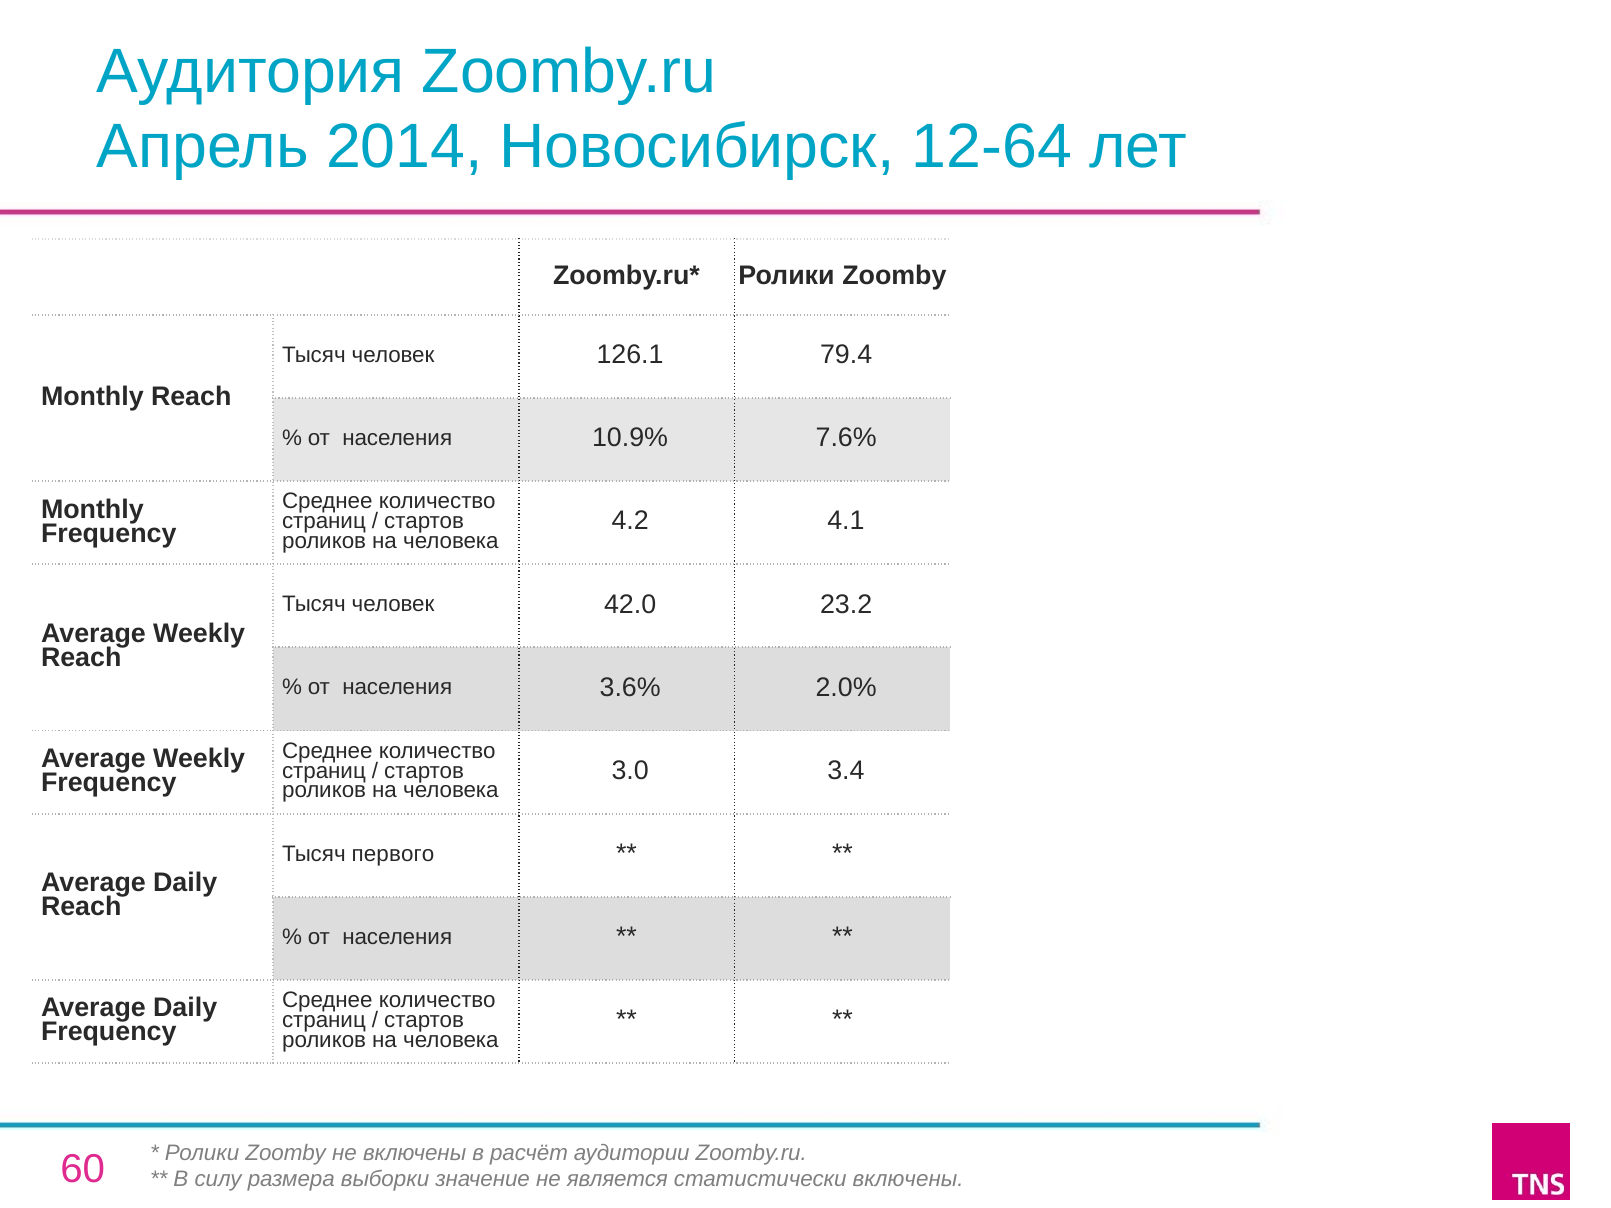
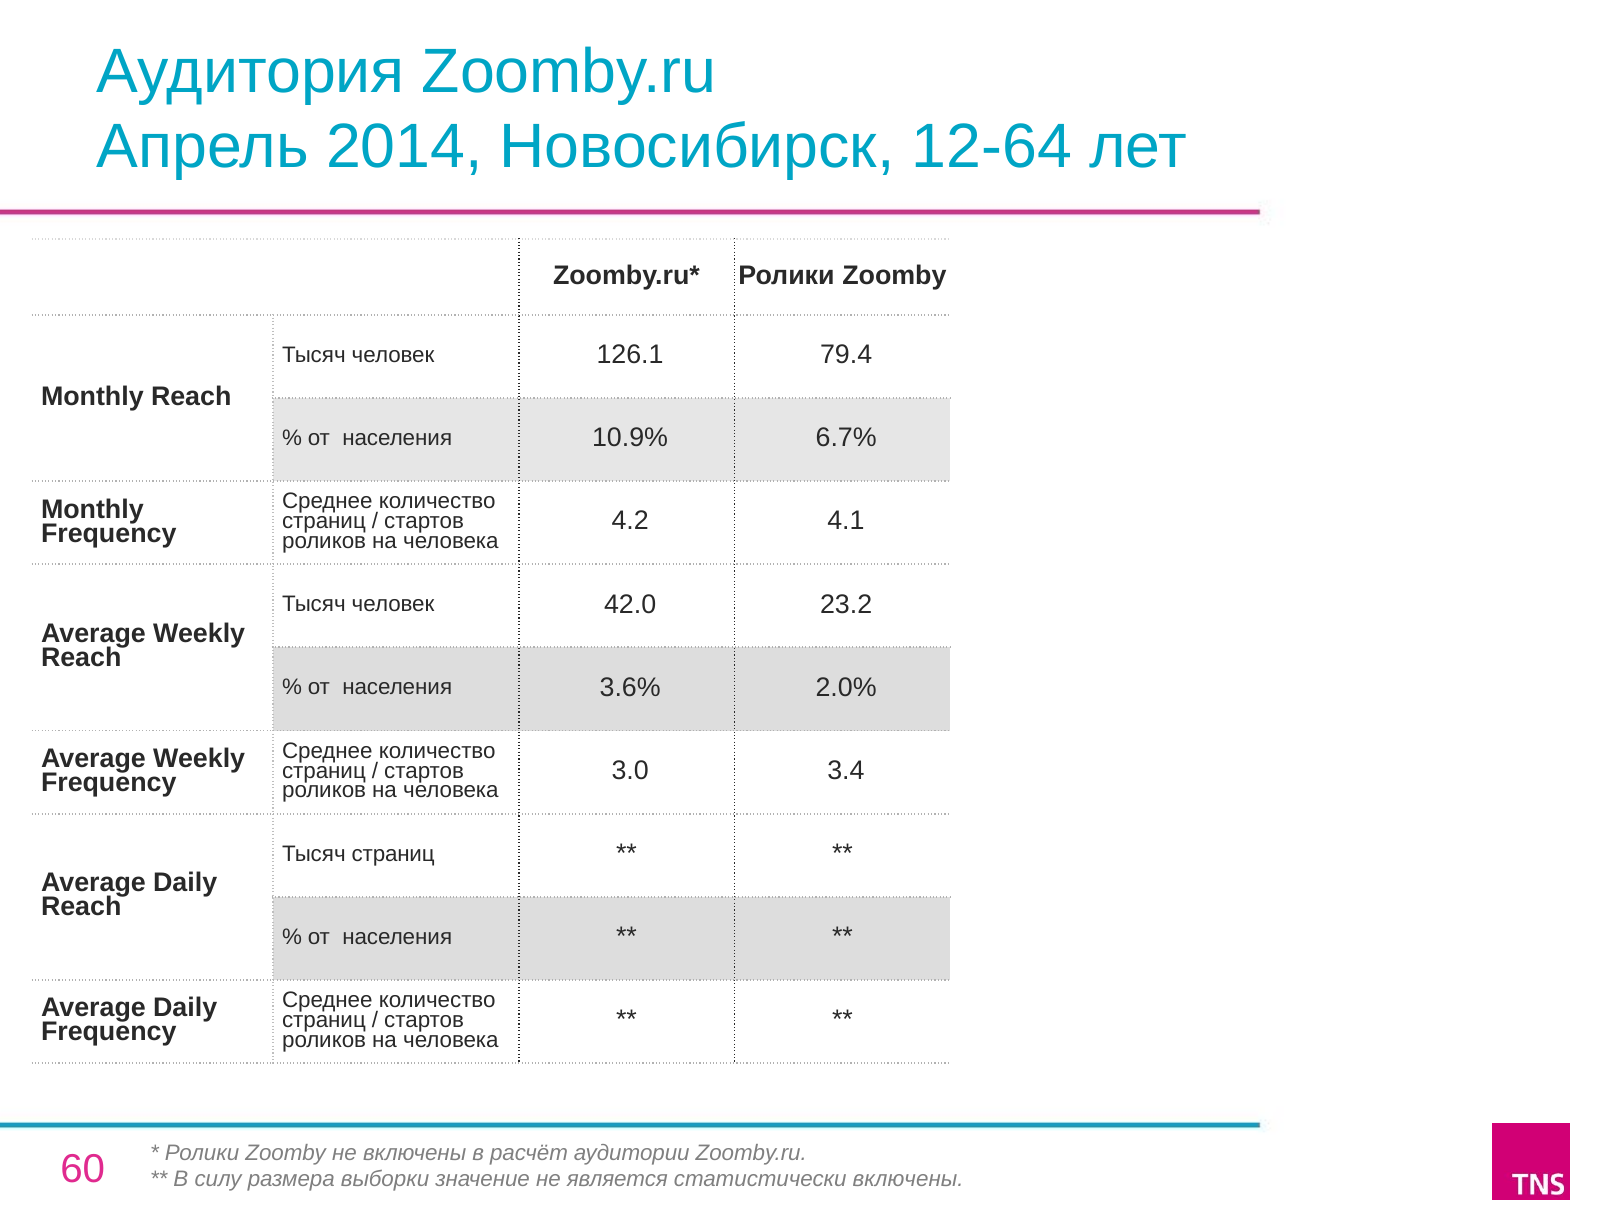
7.6%: 7.6% -> 6.7%
Тысяч первого: первого -> страниц
